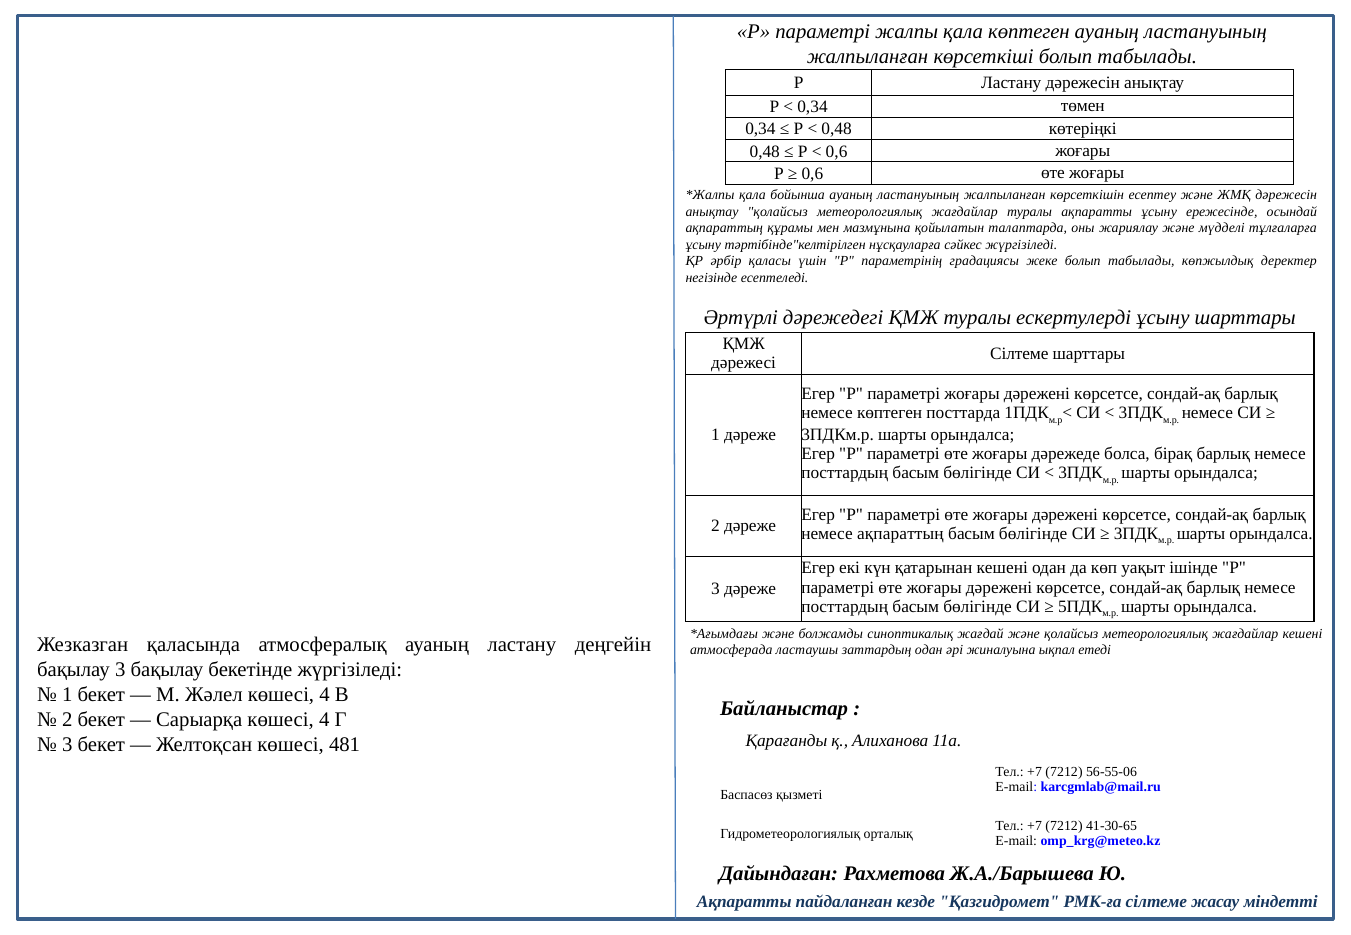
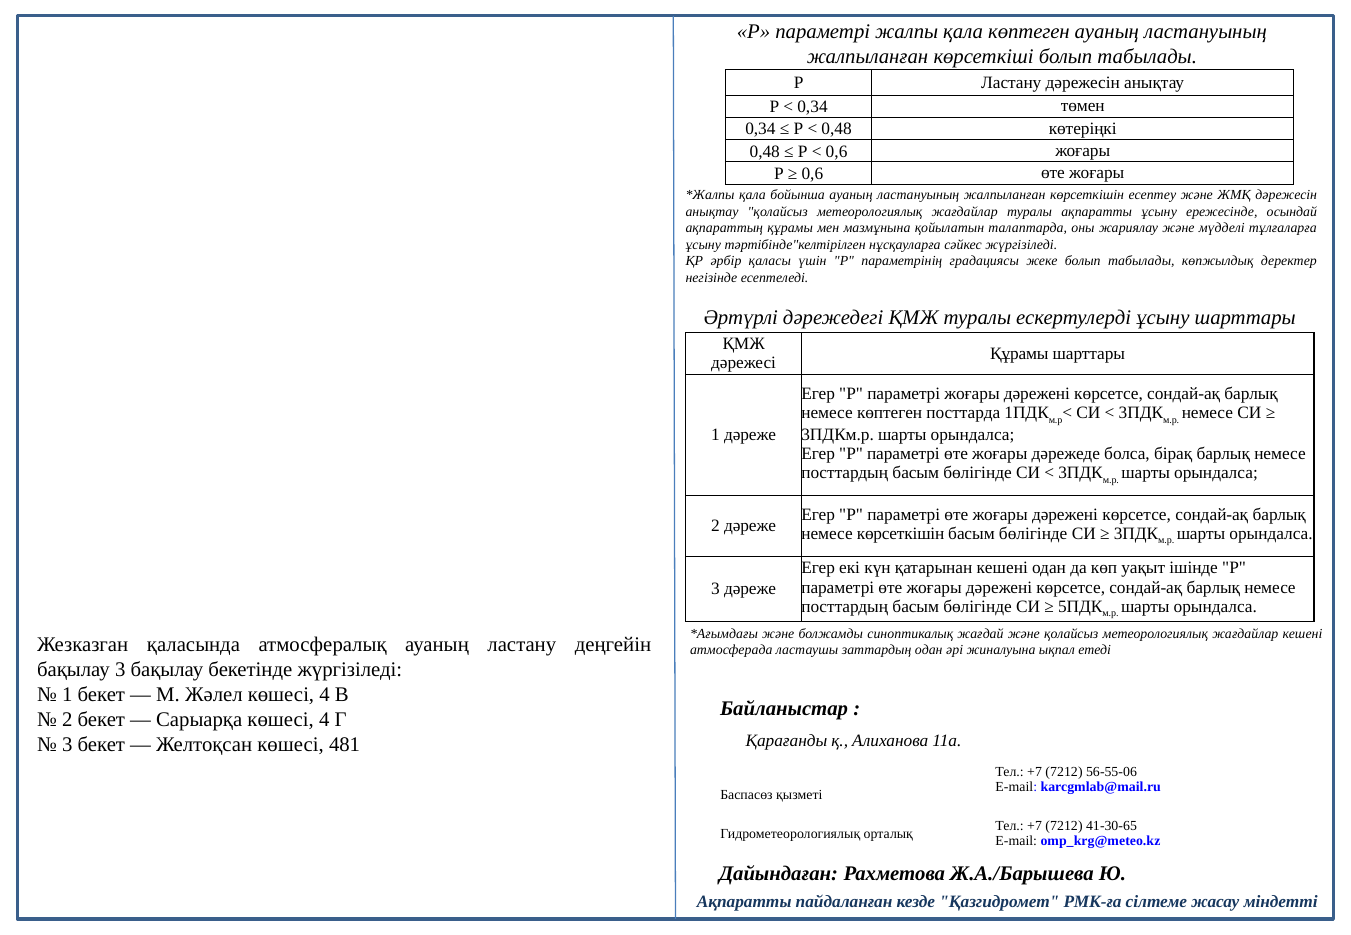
Сілтеме at (1019, 354): Сілтеме -> Құрамы
немесе ақпараттың: ақпараттың -> көрсеткішін
